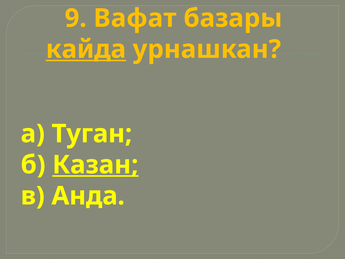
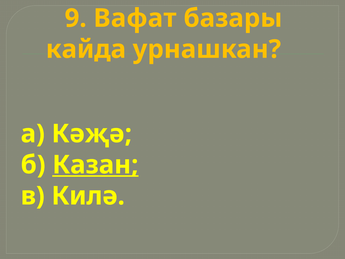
кайда underline: present -> none
Туган: Туган -> Кәҗә
Анда: Анда -> Килә
